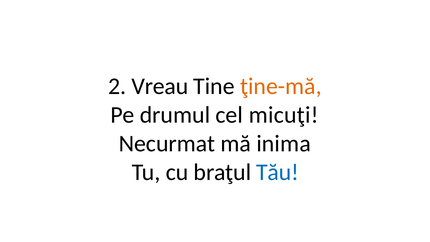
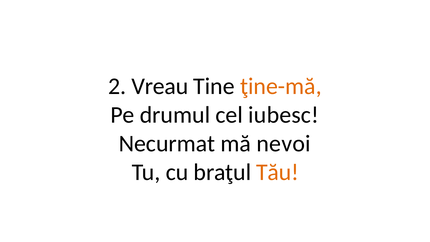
micuţi: micuţi -> iubesc
inima: inima -> nevoi
Tău colour: blue -> orange
